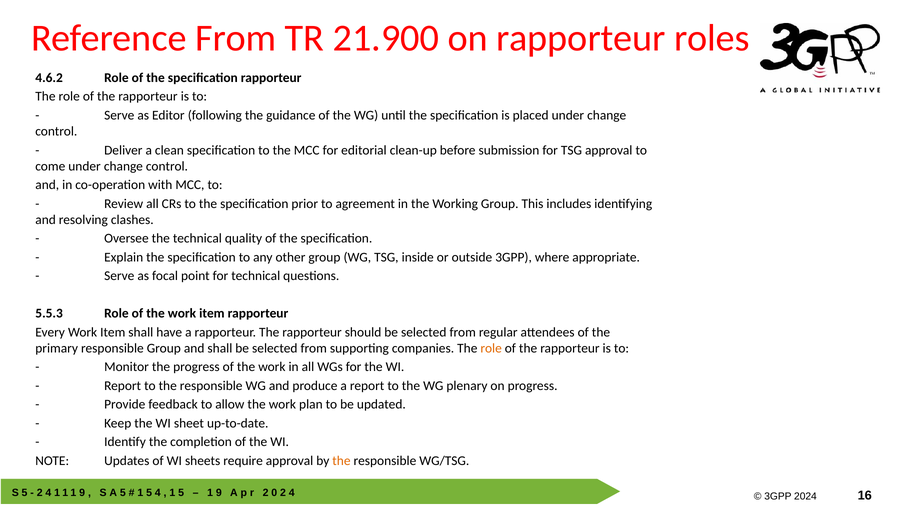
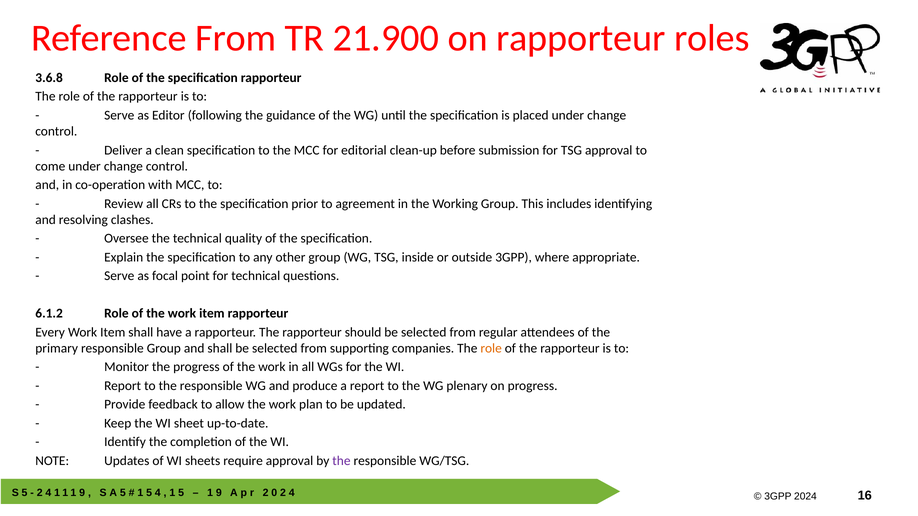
4.6.2: 4.6.2 -> 3.6.8
5.5.3: 5.5.3 -> 6.1.2
the at (341, 461) colour: orange -> purple
